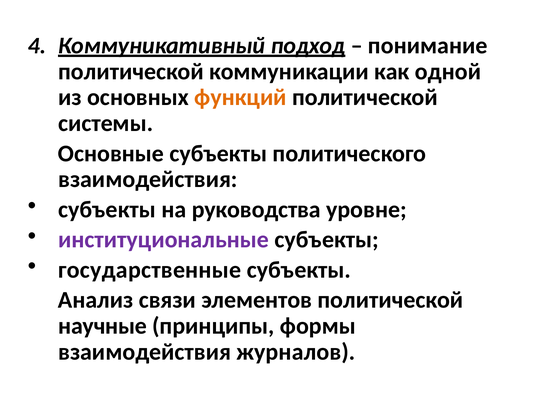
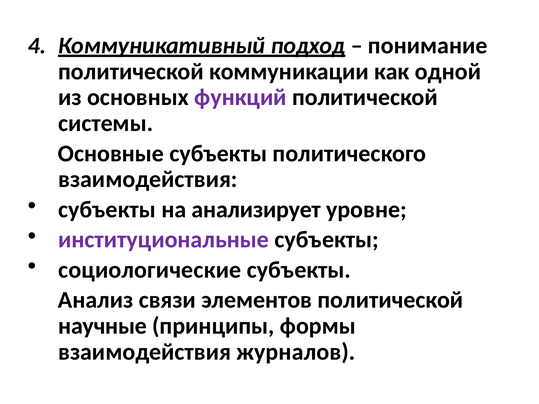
функций colour: orange -> purple
руководства: руководства -> анализирует
государственные: государственные -> социологические
